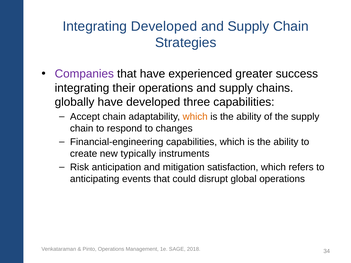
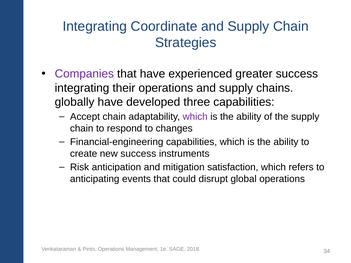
Integrating Developed: Developed -> Coordinate
which at (195, 117) colour: orange -> purple
new typically: typically -> success
